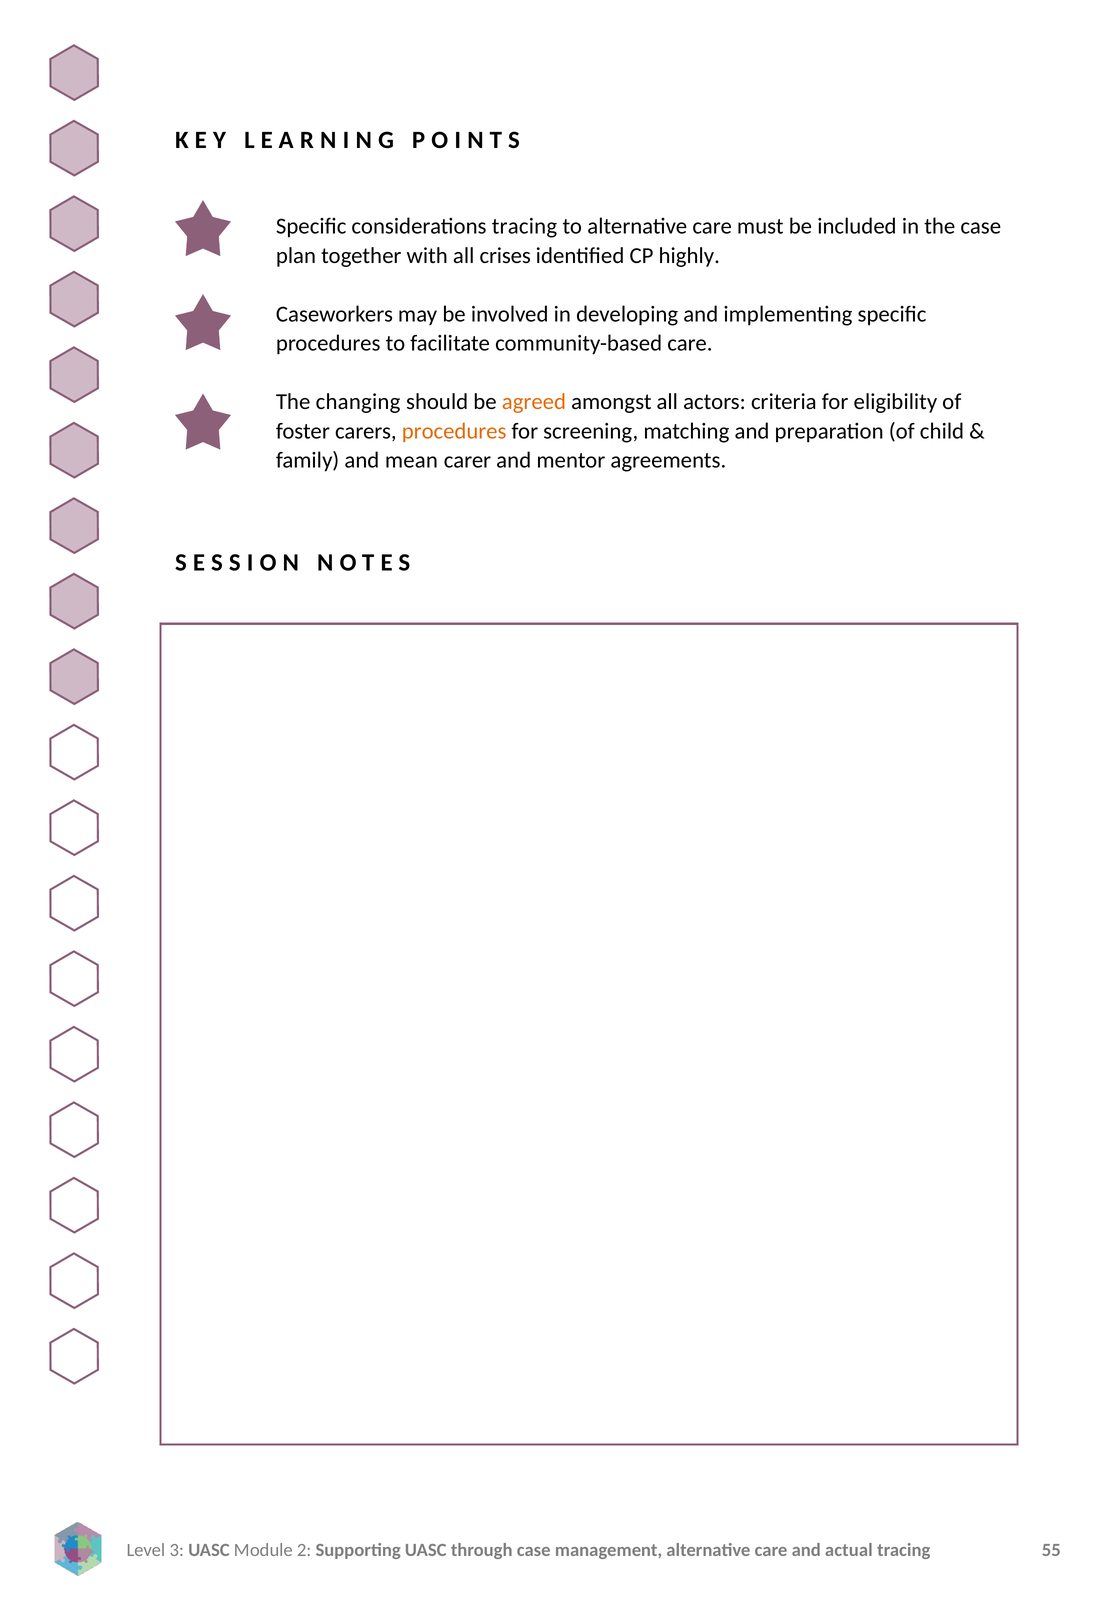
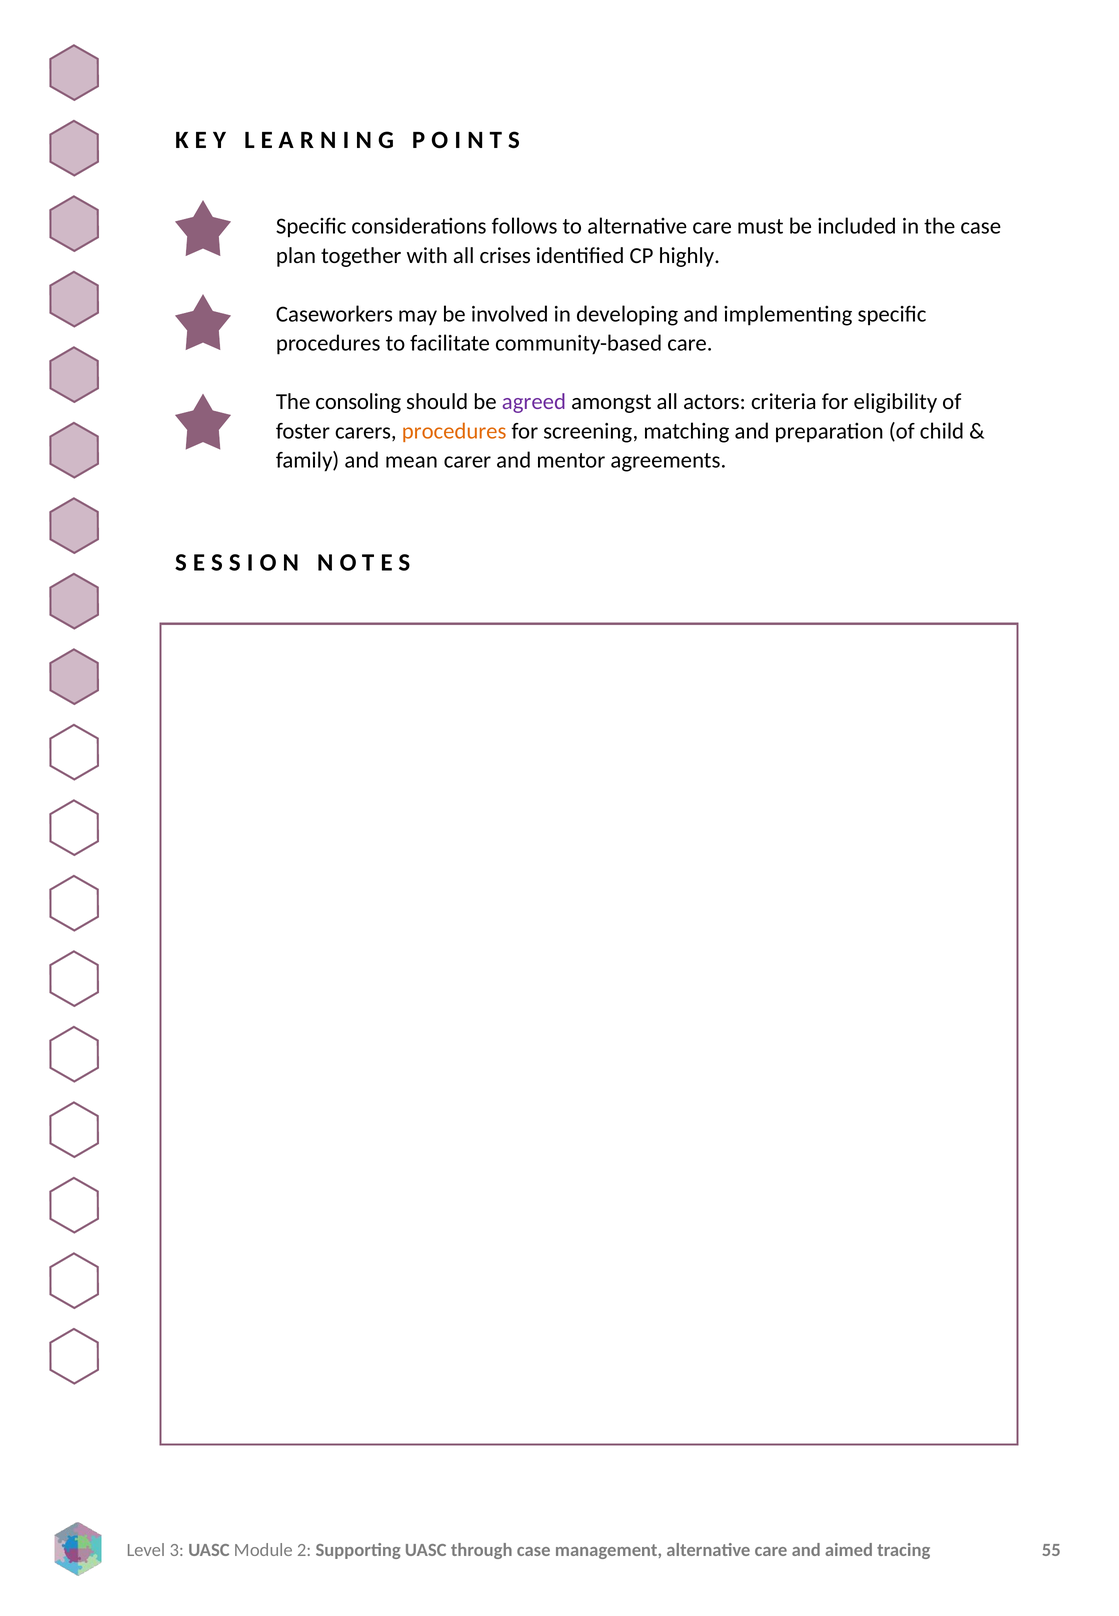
considerations tracing: tracing -> follows
changing: changing -> consoling
agreed colour: orange -> purple
actual: actual -> aimed
